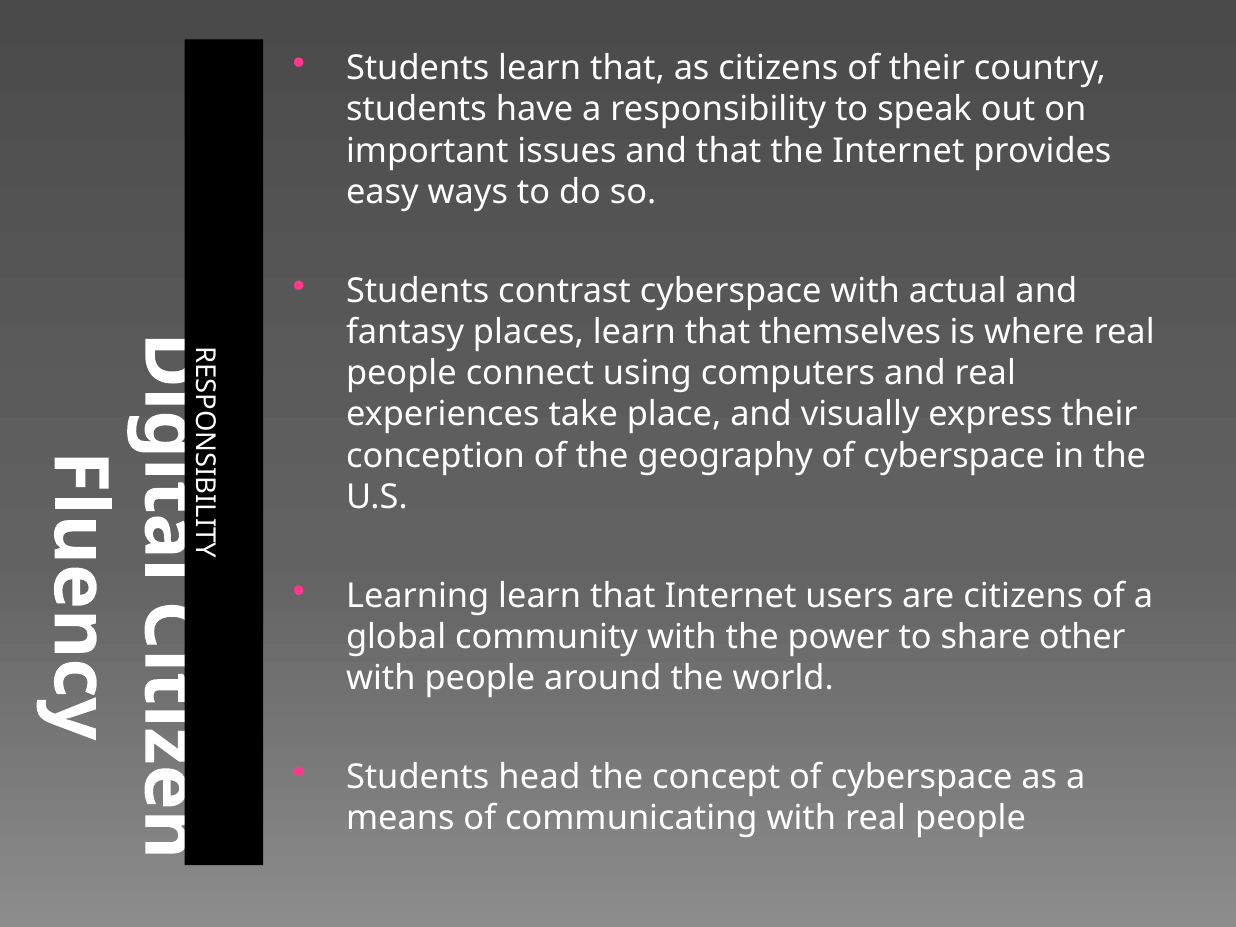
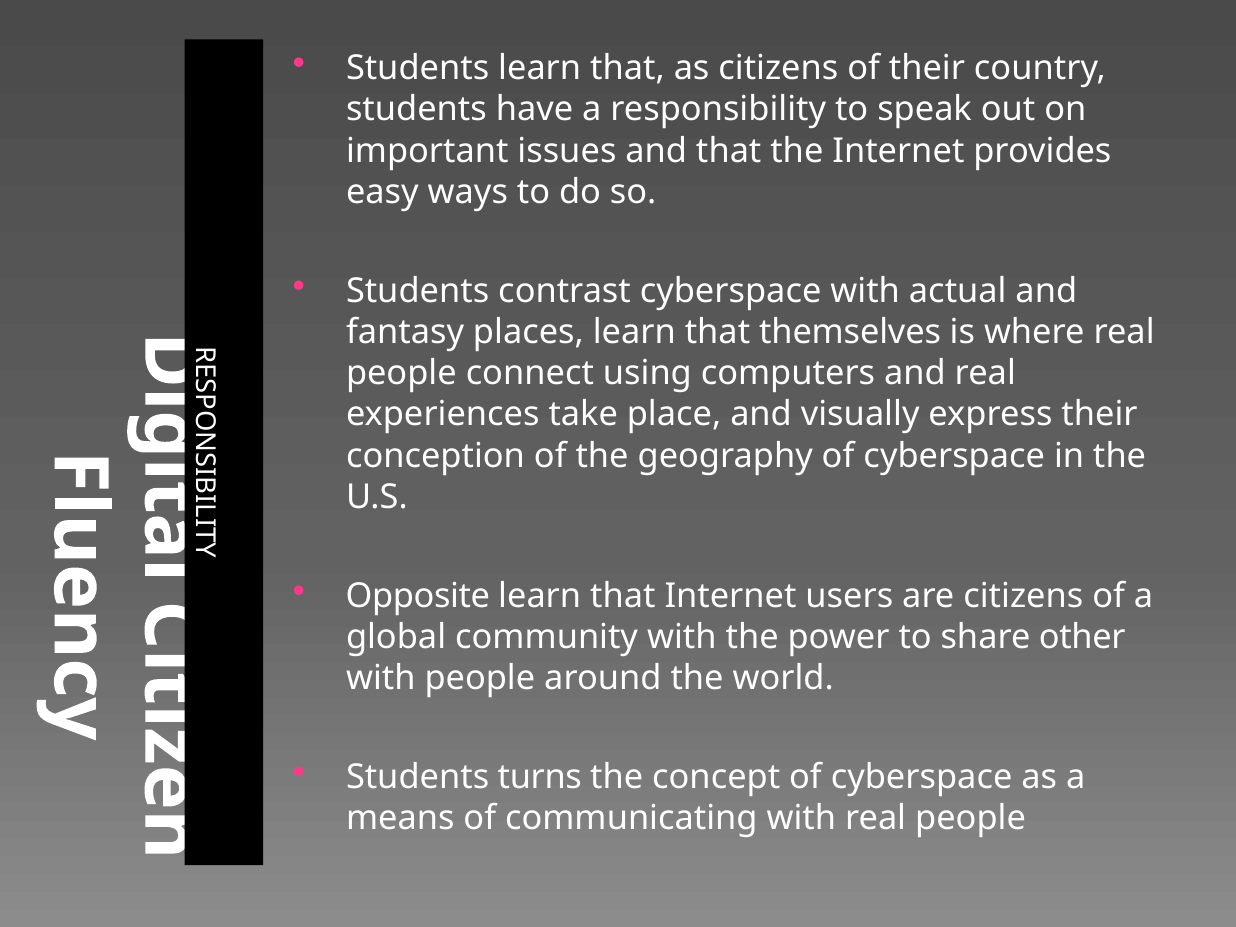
Learning: Learning -> Opposite
head: head -> turns
